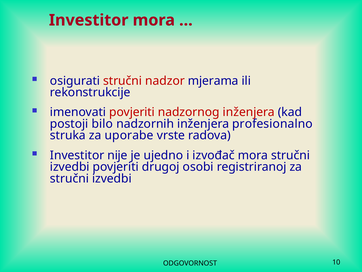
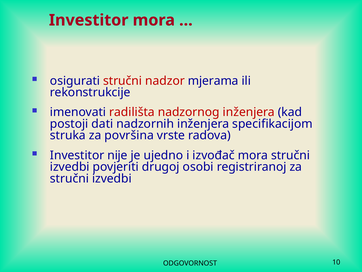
imenovati povjeriti: povjeriti -> radilišta
bilo: bilo -> dati
profesionalno: profesionalno -> specifikacijom
uporabe: uporabe -> površina
